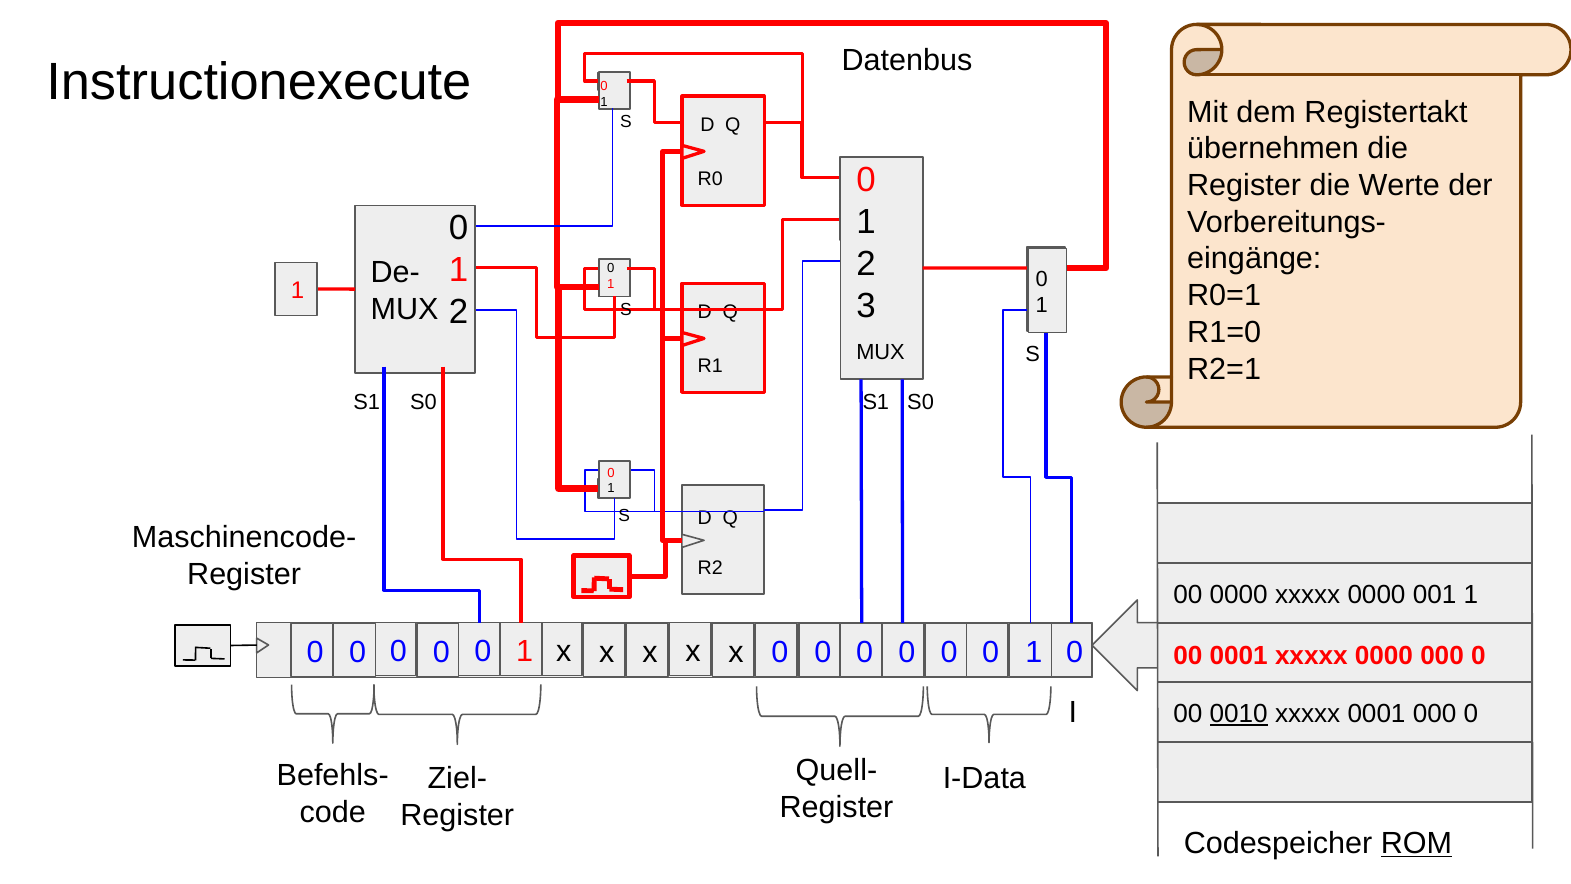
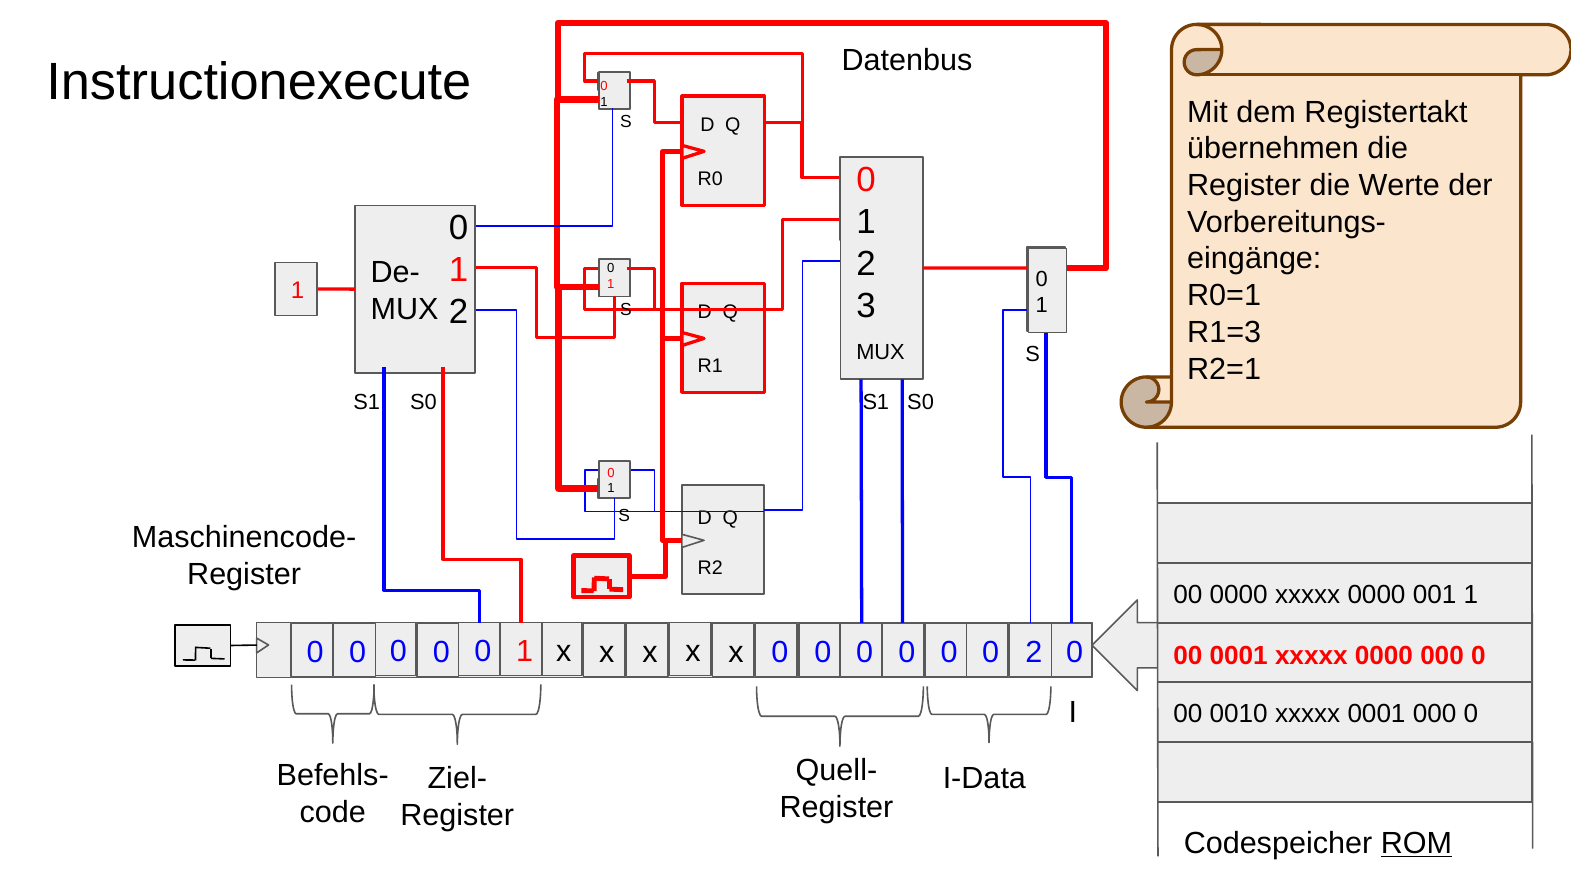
R1=0: R1=0 -> R1=3
0 0 1: 1 -> 2
0010 underline: present -> none
